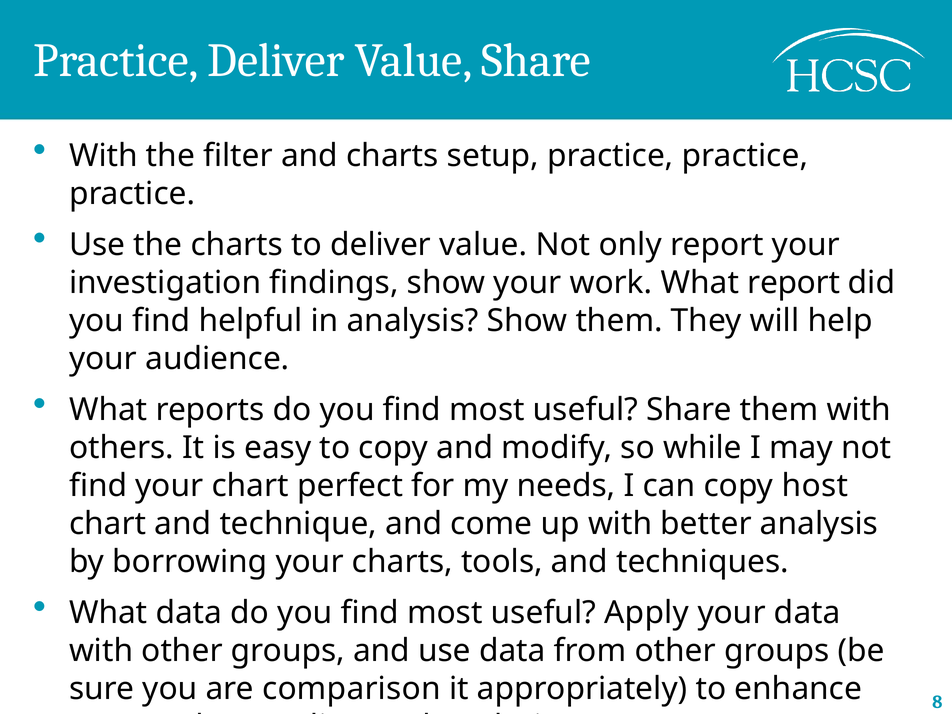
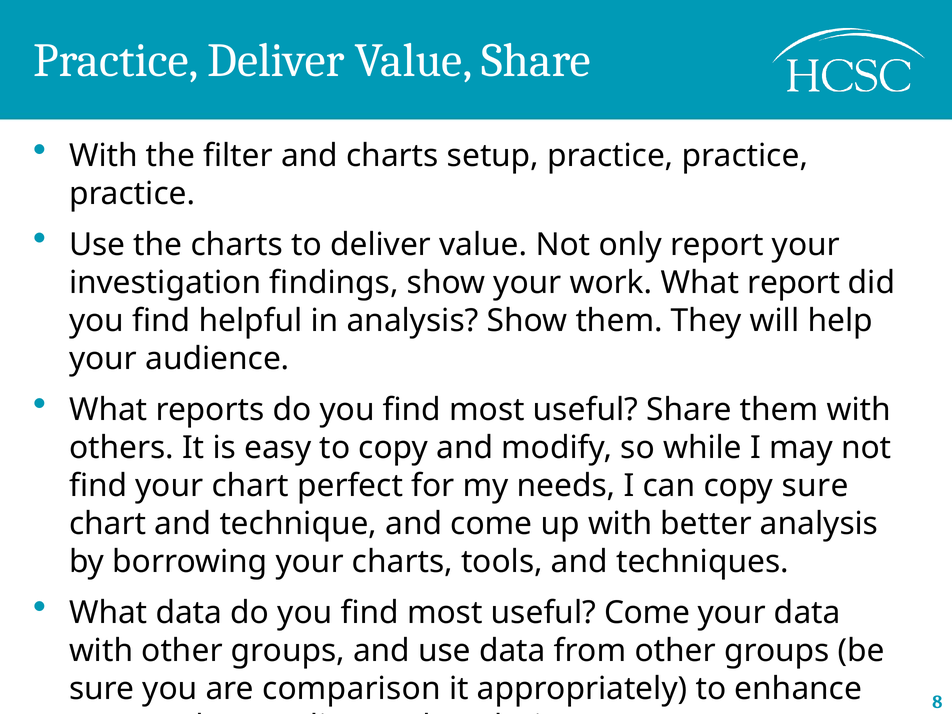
copy host: host -> sure
useful Apply: Apply -> Come
